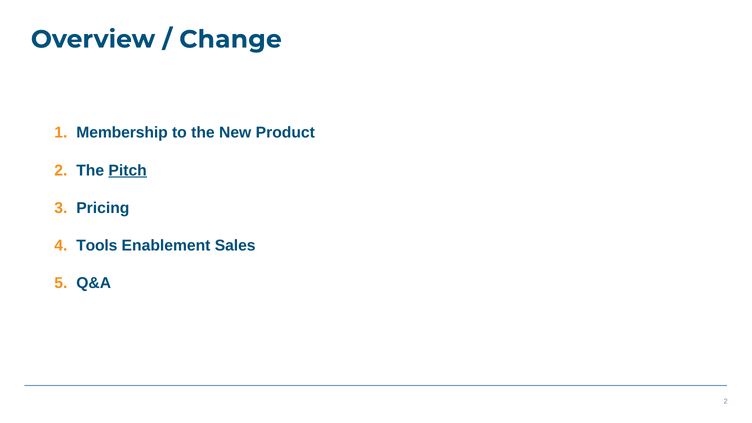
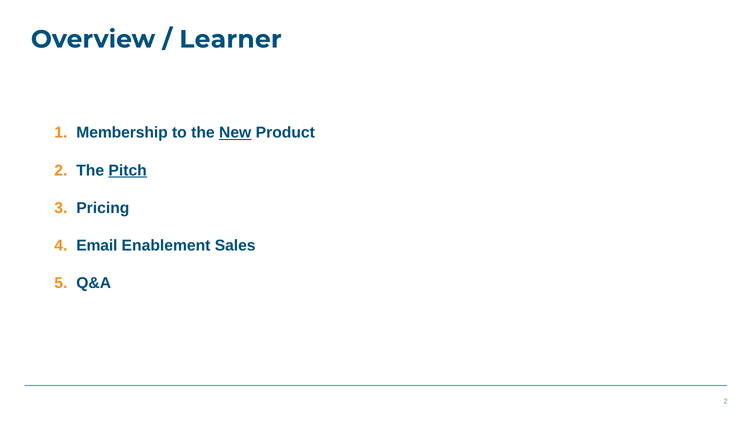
Change: Change -> Learner
New underline: none -> present
Tools: Tools -> Email
